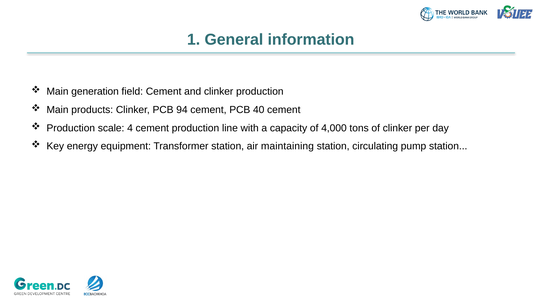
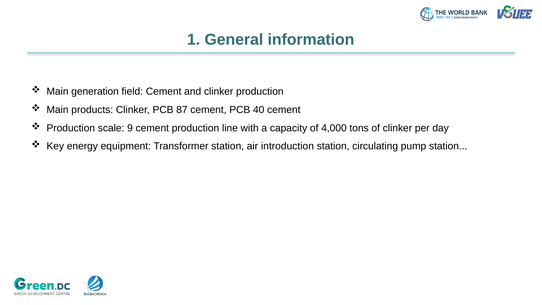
94: 94 -> 87
4: 4 -> 9
maintaining: maintaining -> introduction
